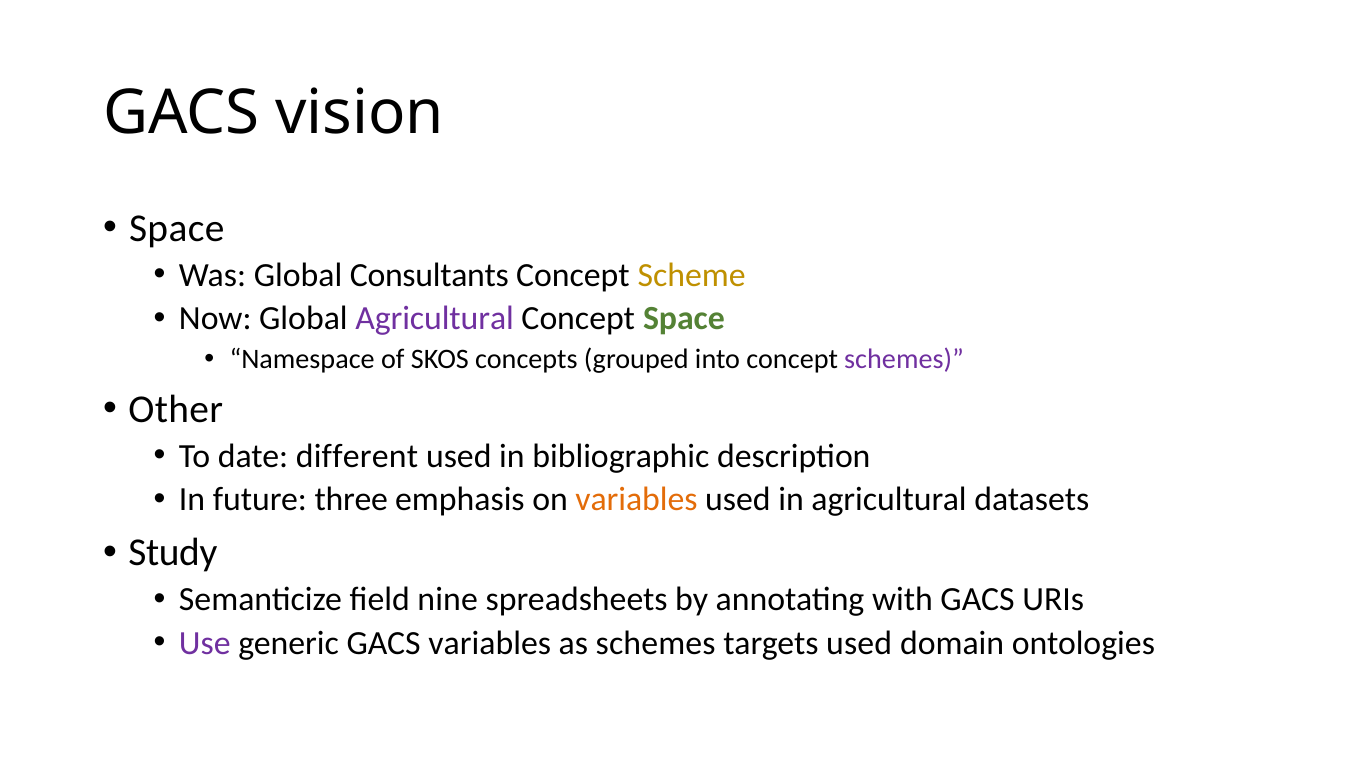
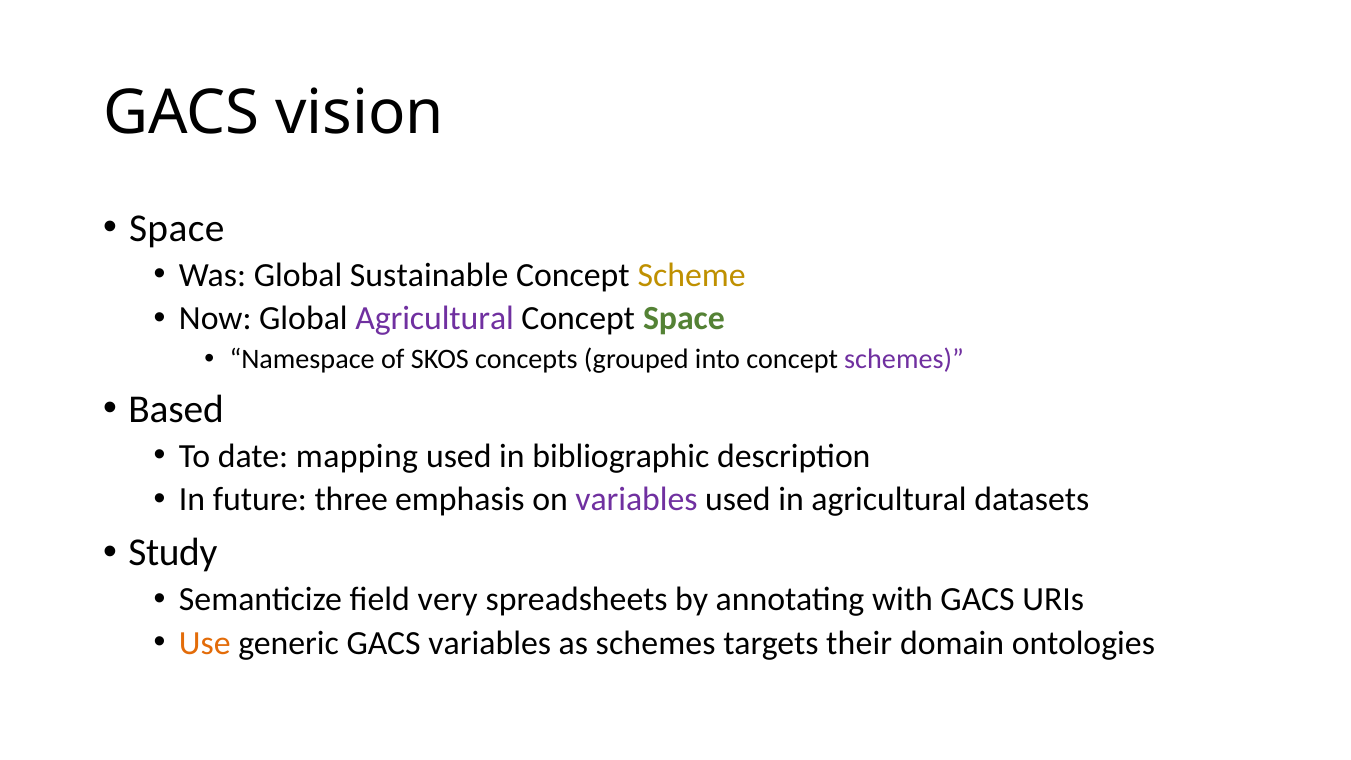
Consultants: Consultants -> Sustainable
Other: Other -> Based
different: different -> mapping
variables at (636, 499) colour: orange -> purple
nine: nine -> very
Use colour: purple -> orange
targets used: used -> their
